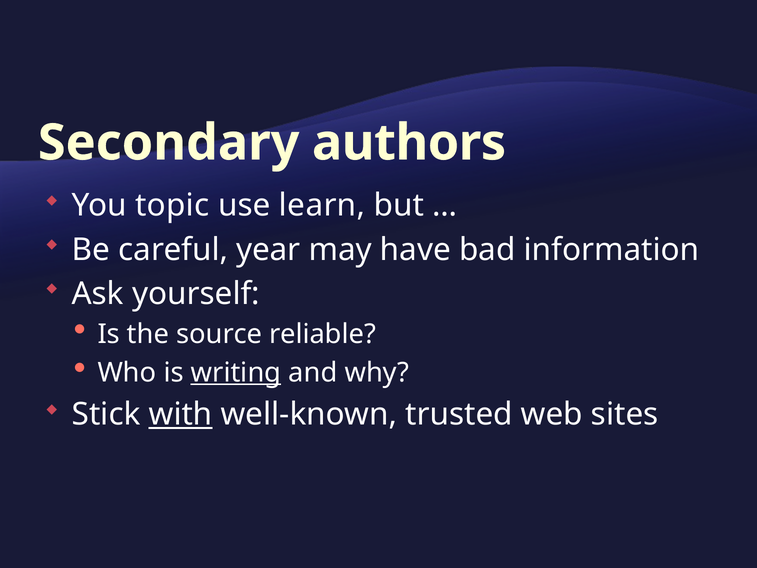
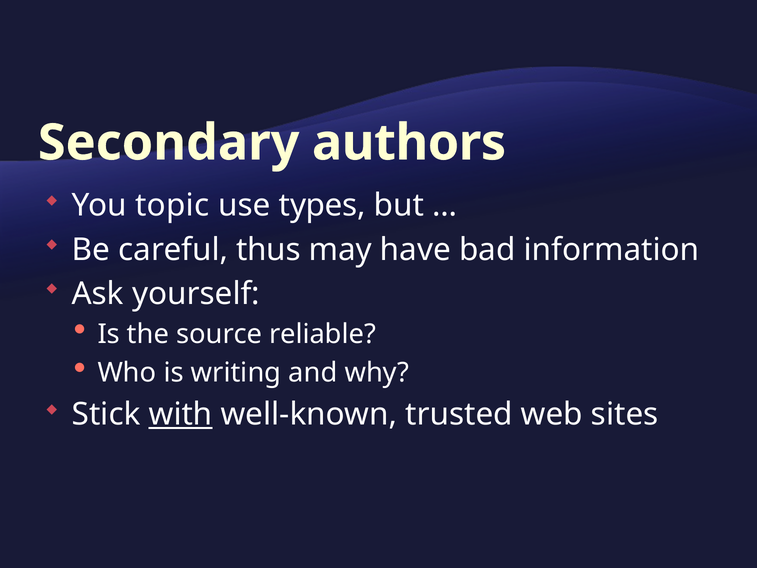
learn: learn -> types
year: year -> thus
writing underline: present -> none
